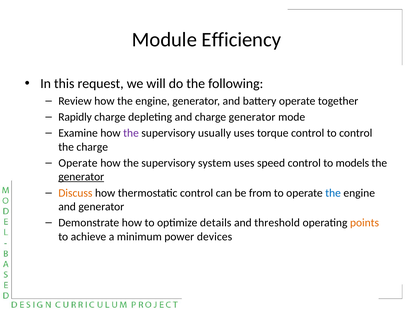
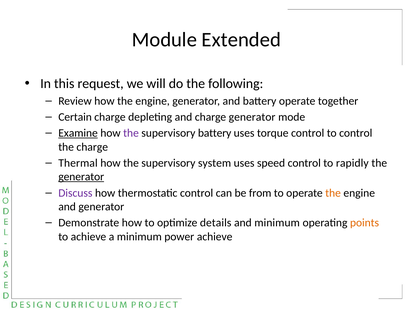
Efficiency: Efficiency -> Extended
Rapidly: Rapidly -> Certain
Examine underline: none -> present
supervisory usually: usually -> battery
Operate at (78, 163): Operate -> Thermal
models: models -> rapidly
Discuss colour: orange -> purple
the at (333, 193) colour: blue -> orange
and threshold: threshold -> minimum
power devices: devices -> achieve
